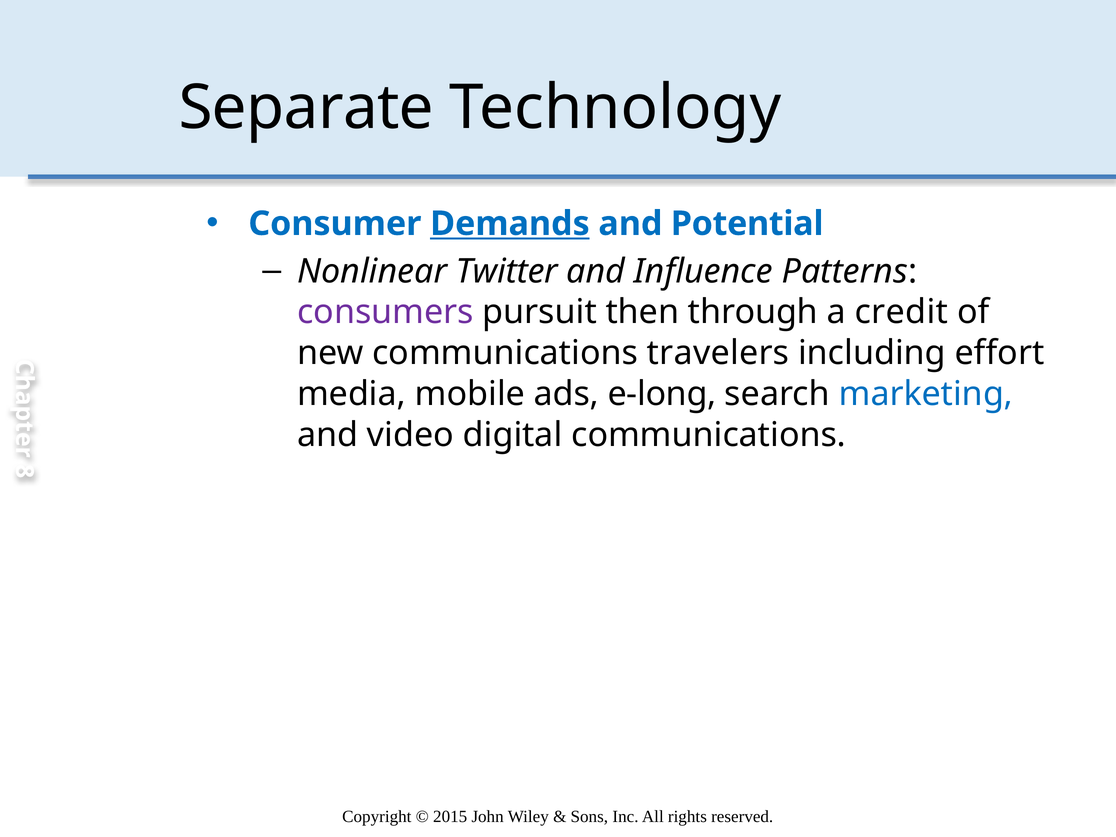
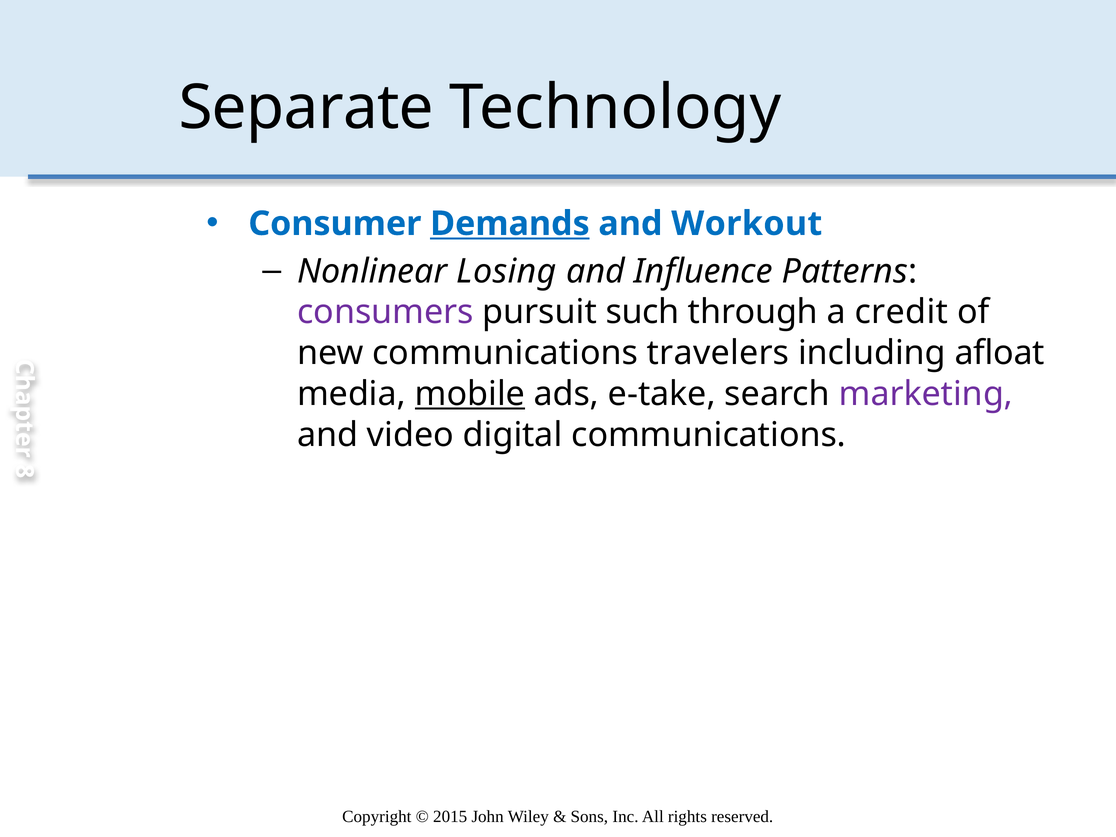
Potential: Potential -> Workout
Twitter: Twitter -> Losing
then: then -> such
effort: effort -> afloat
mobile underline: none -> present
e-long: e-long -> e-take
marketing colour: blue -> purple
